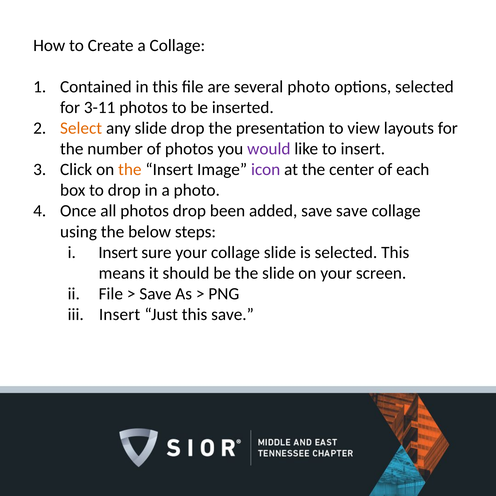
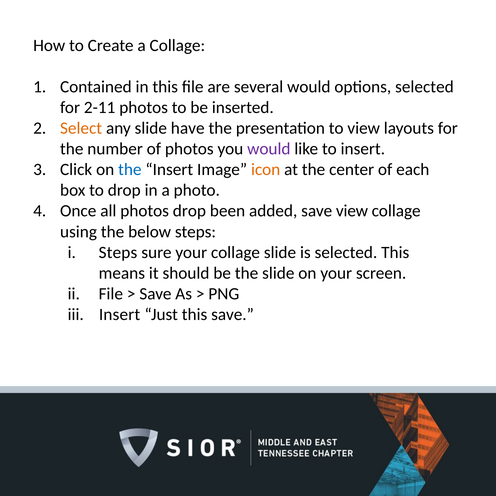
several photo: photo -> would
3-11: 3-11 -> 2-11
slide drop: drop -> have
the at (130, 170) colour: orange -> blue
icon colour: purple -> orange
save save: save -> view
Insert at (118, 252): Insert -> Steps
